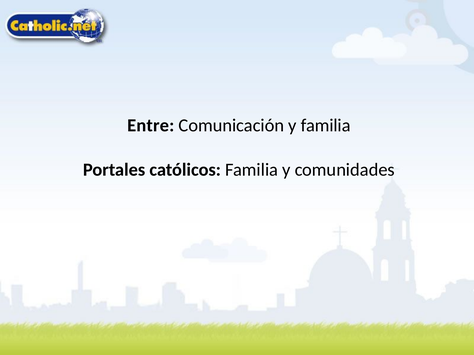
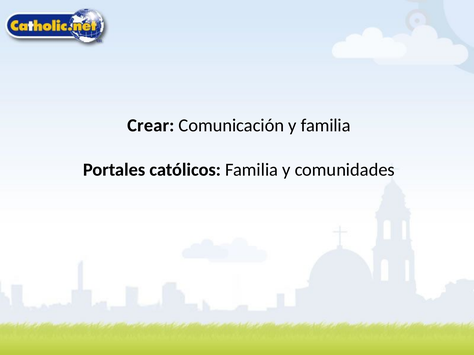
Entre: Entre -> Crear
